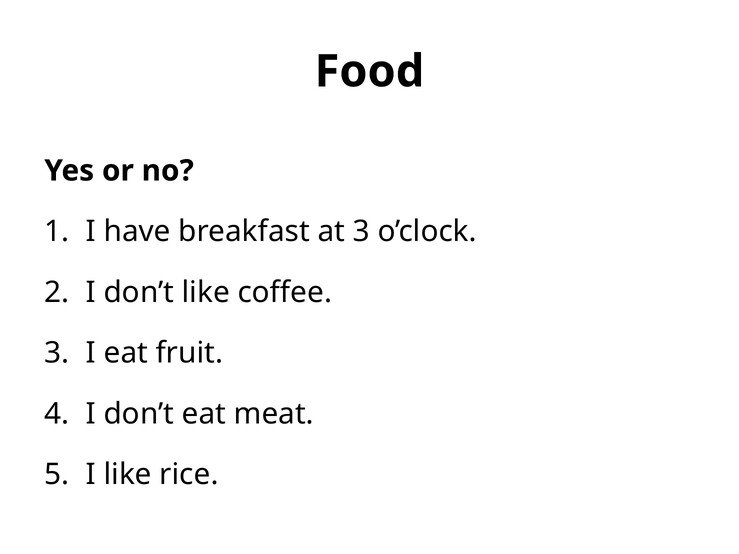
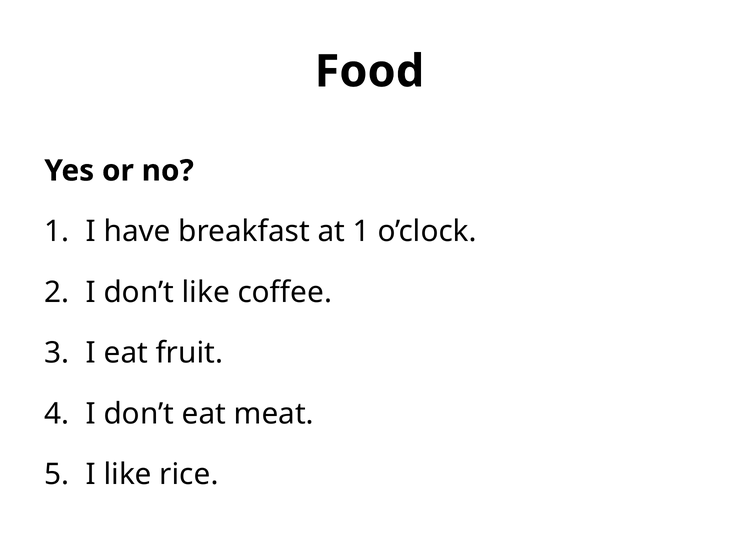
at 3: 3 -> 1
